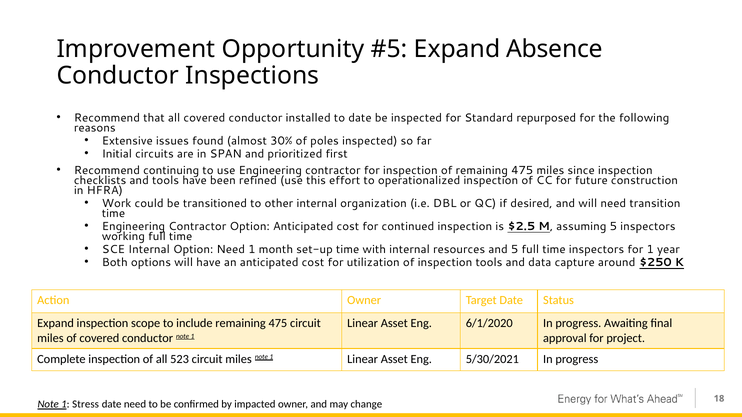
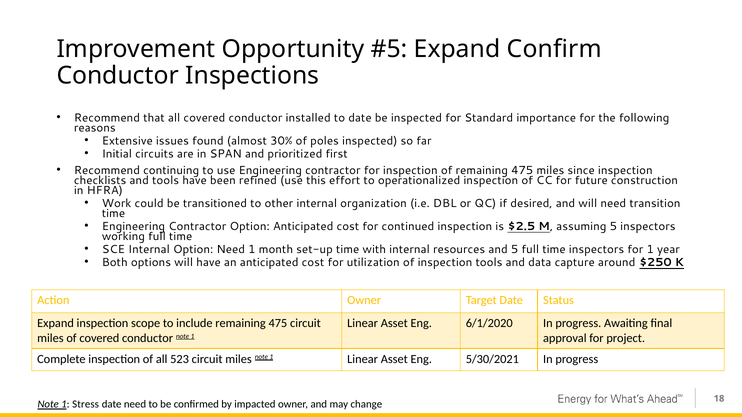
Absence: Absence -> Confirm
repurposed: repurposed -> importance
